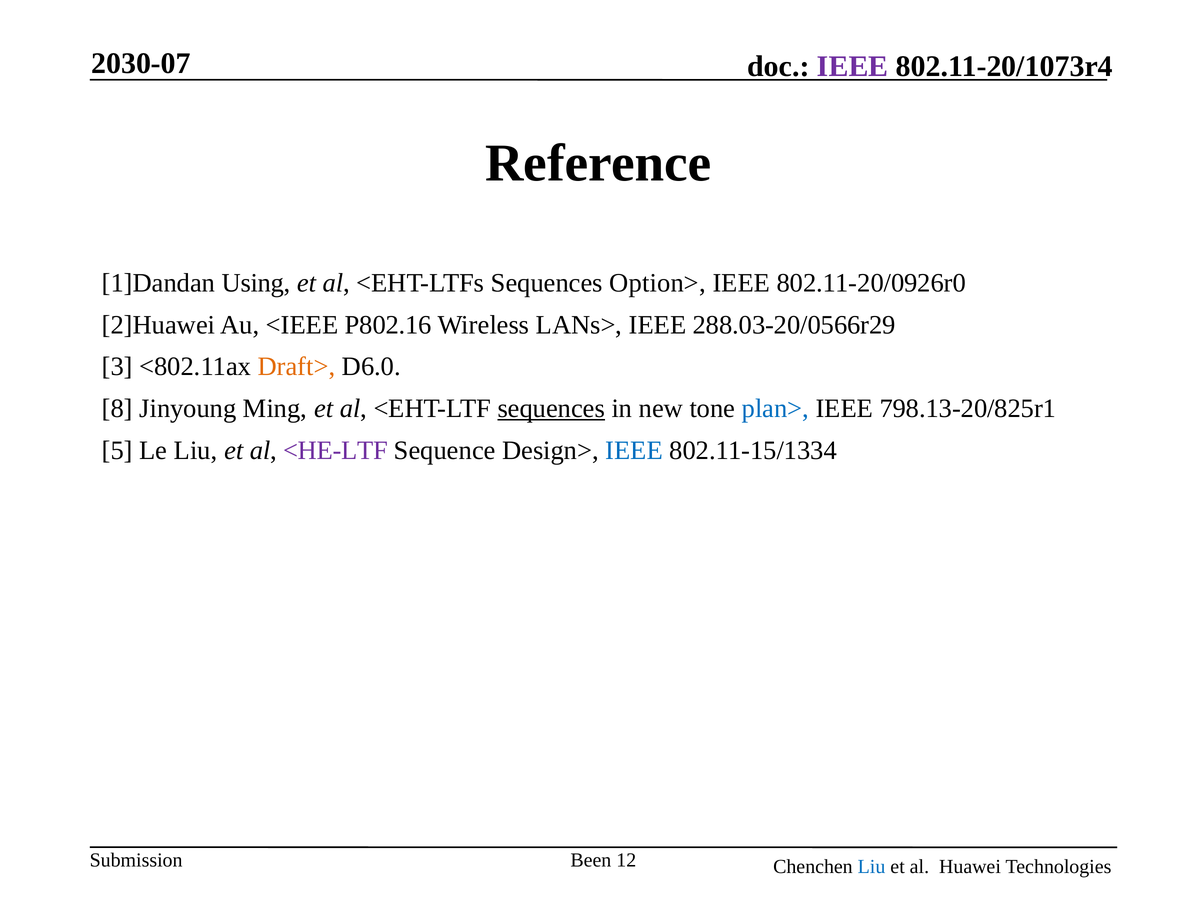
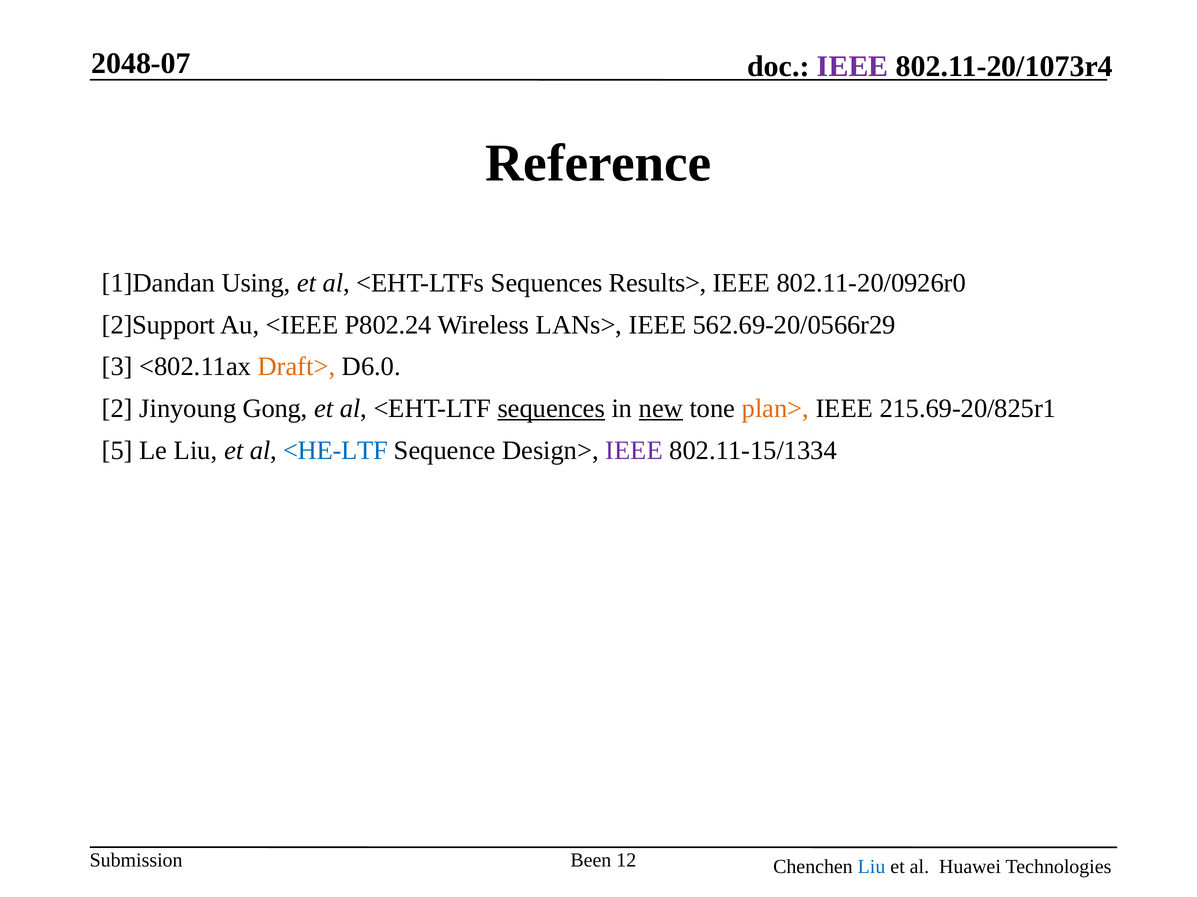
2030-07: 2030-07 -> 2048-07
Option>: Option> -> Results>
2]Huawei: 2]Huawei -> 2]Support
P802.16: P802.16 -> P802.24
288.03-20/0566r29: 288.03-20/0566r29 -> 562.69-20/0566r29
8: 8 -> 2
Ming: Ming -> Gong
new underline: none -> present
plan> colour: blue -> orange
798.13-20/825r1: 798.13-20/825r1 -> 215.69-20/825r1
<HE-LTF colour: purple -> blue
IEEE at (634, 451) colour: blue -> purple
